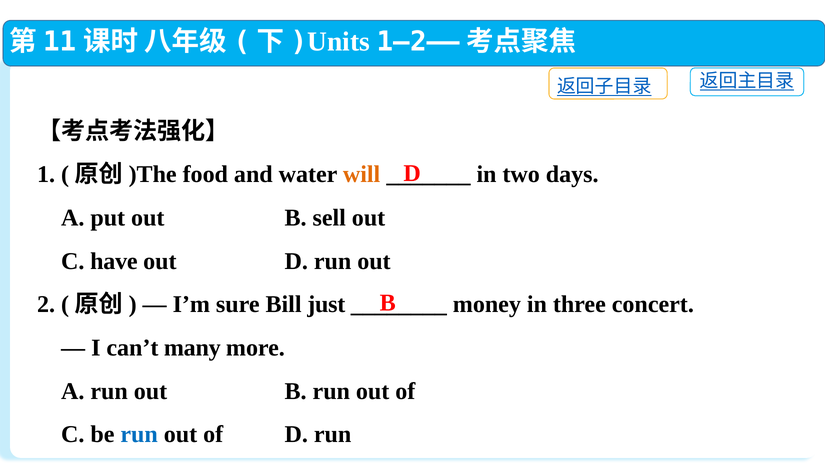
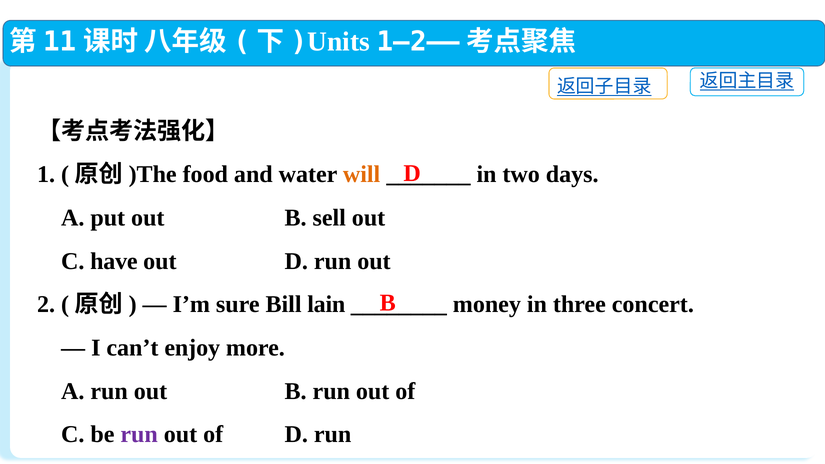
just: just -> lain
many: many -> enjoy
run at (139, 435) colour: blue -> purple
